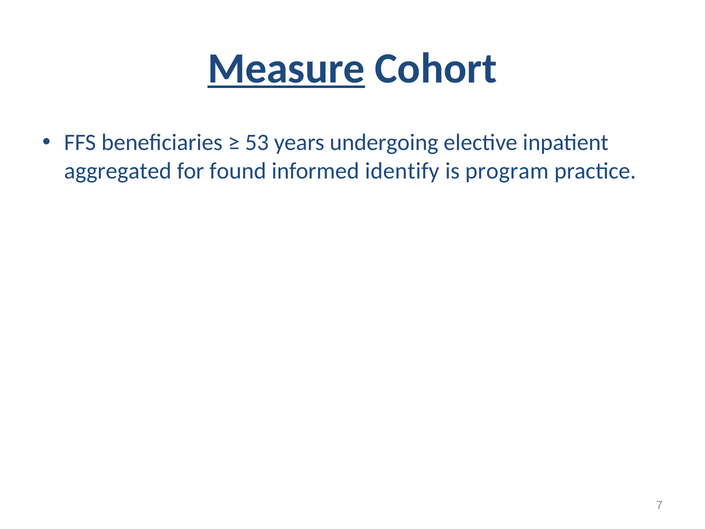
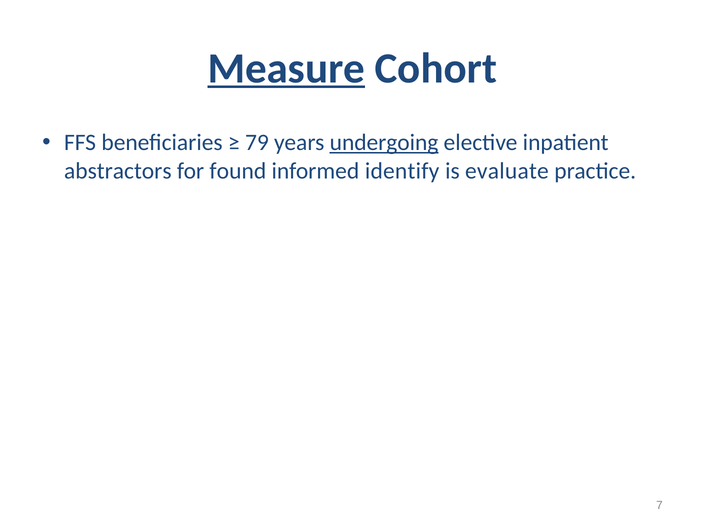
53: 53 -> 79
undergoing underline: none -> present
aggregated: aggregated -> abstractors
program: program -> evaluate
